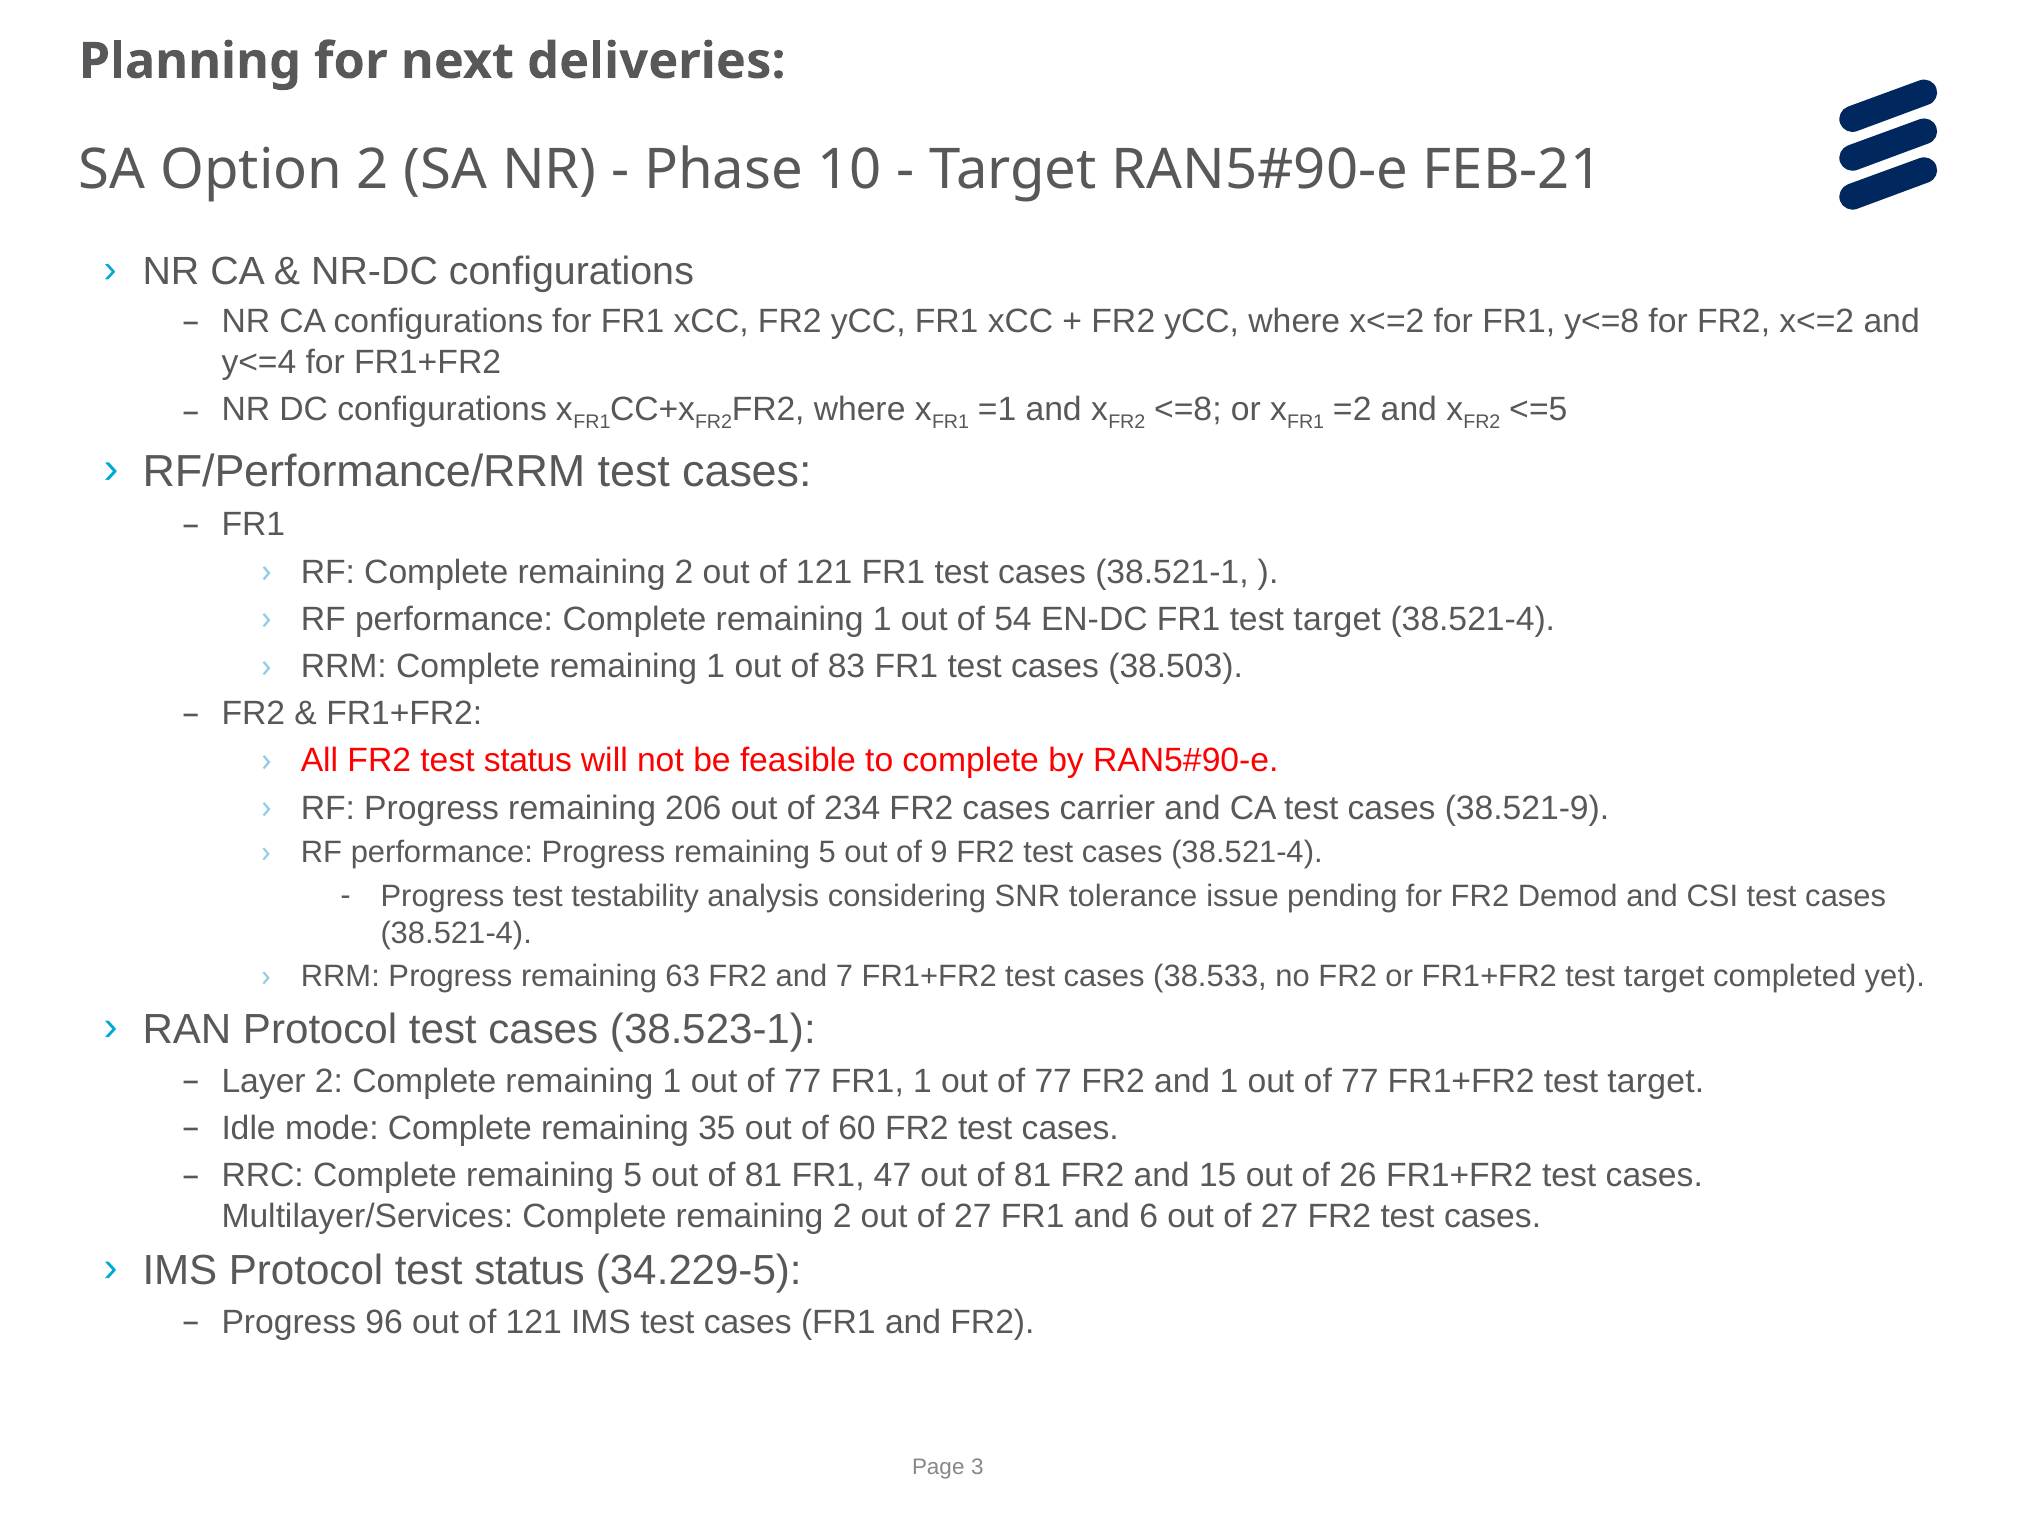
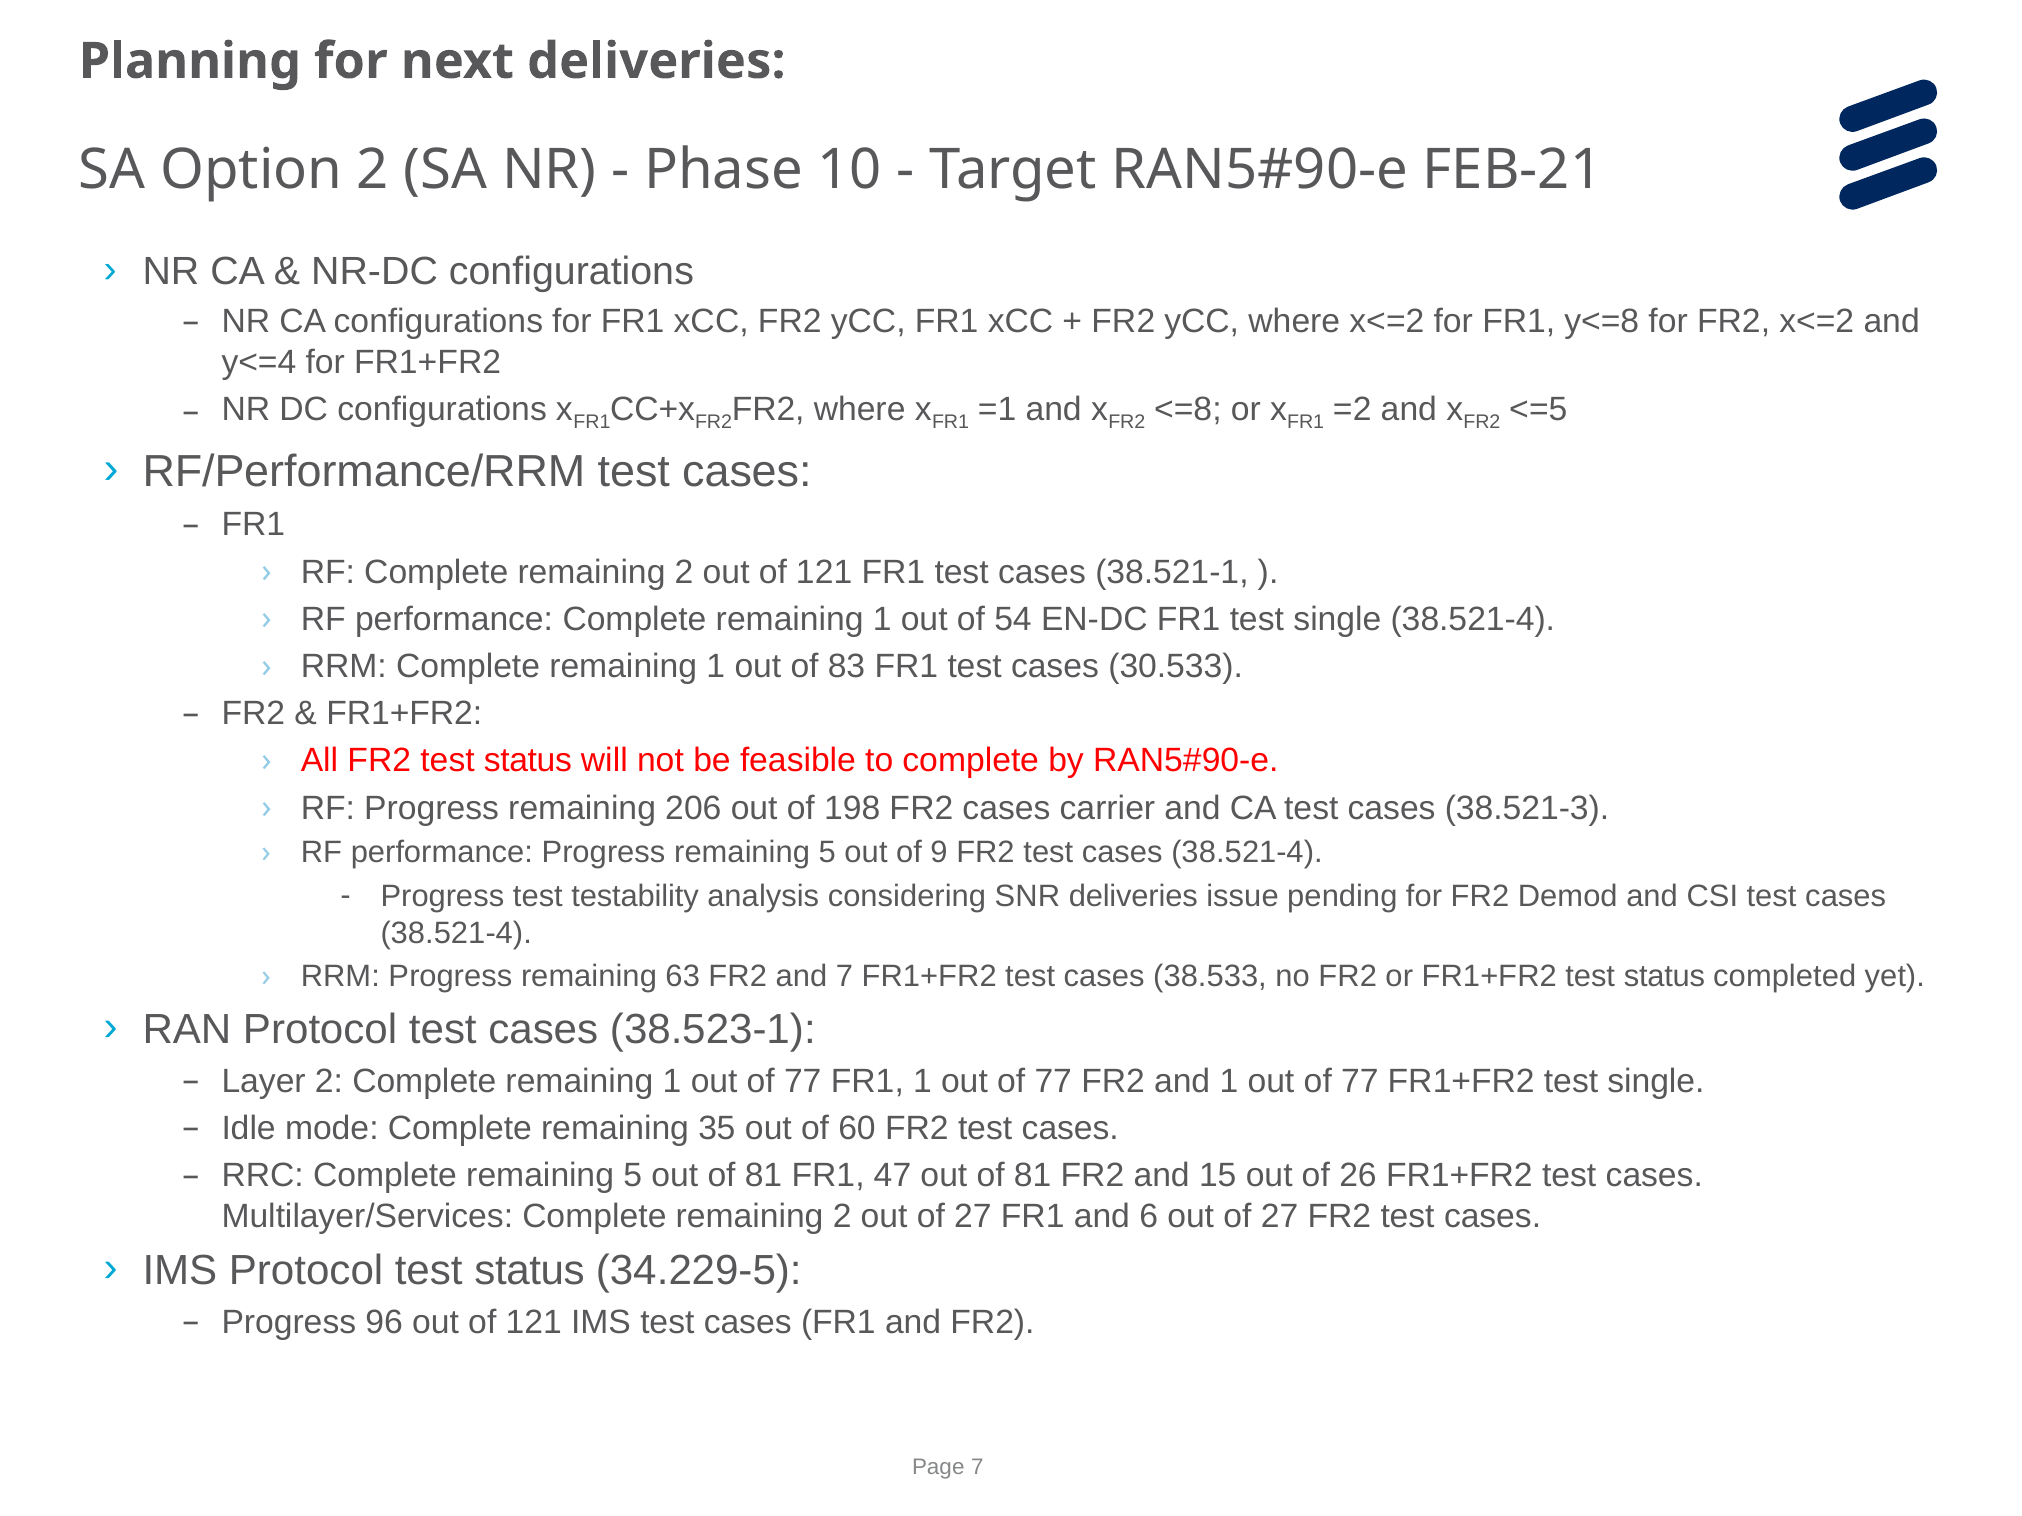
FR1 test target: target -> single
38.503: 38.503 -> 30.533
234: 234 -> 198
38.521-9: 38.521-9 -> 38.521-3
SNR tolerance: tolerance -> deliveries
or FR1+FR2 test target: target -> status
77 FR1+FR2 test target: target -> single
3 at (977, 1468): 3 -> 7
